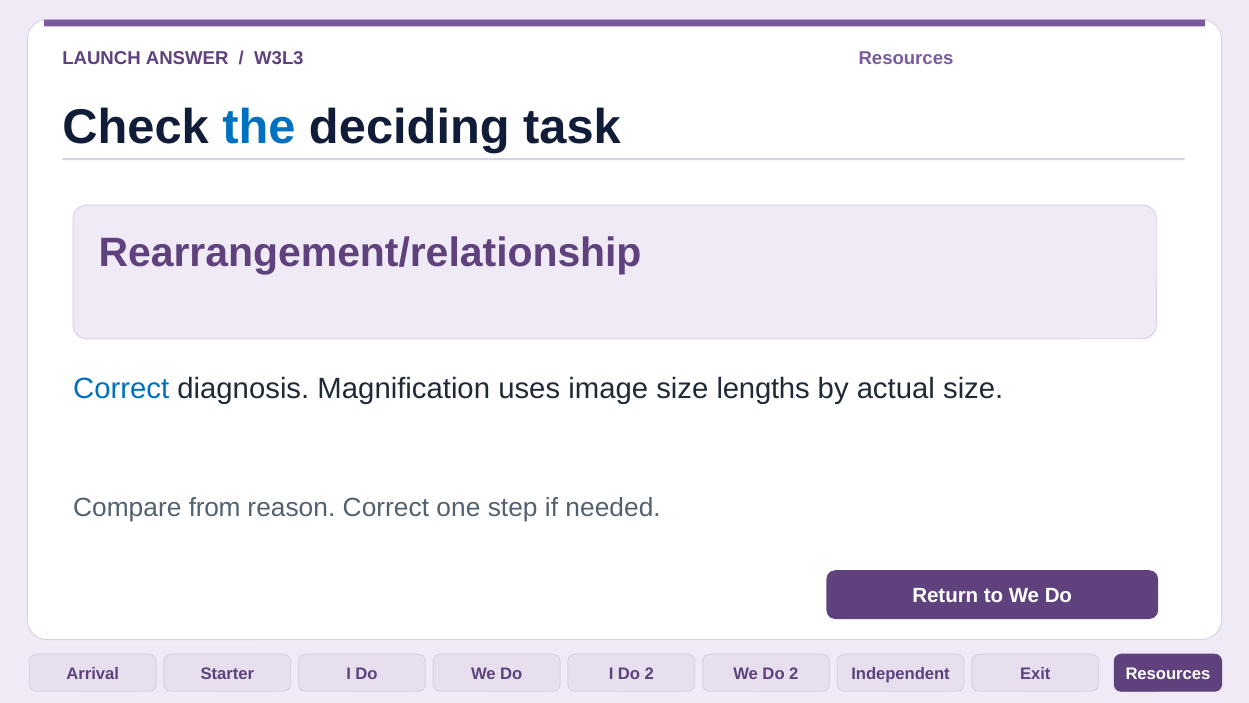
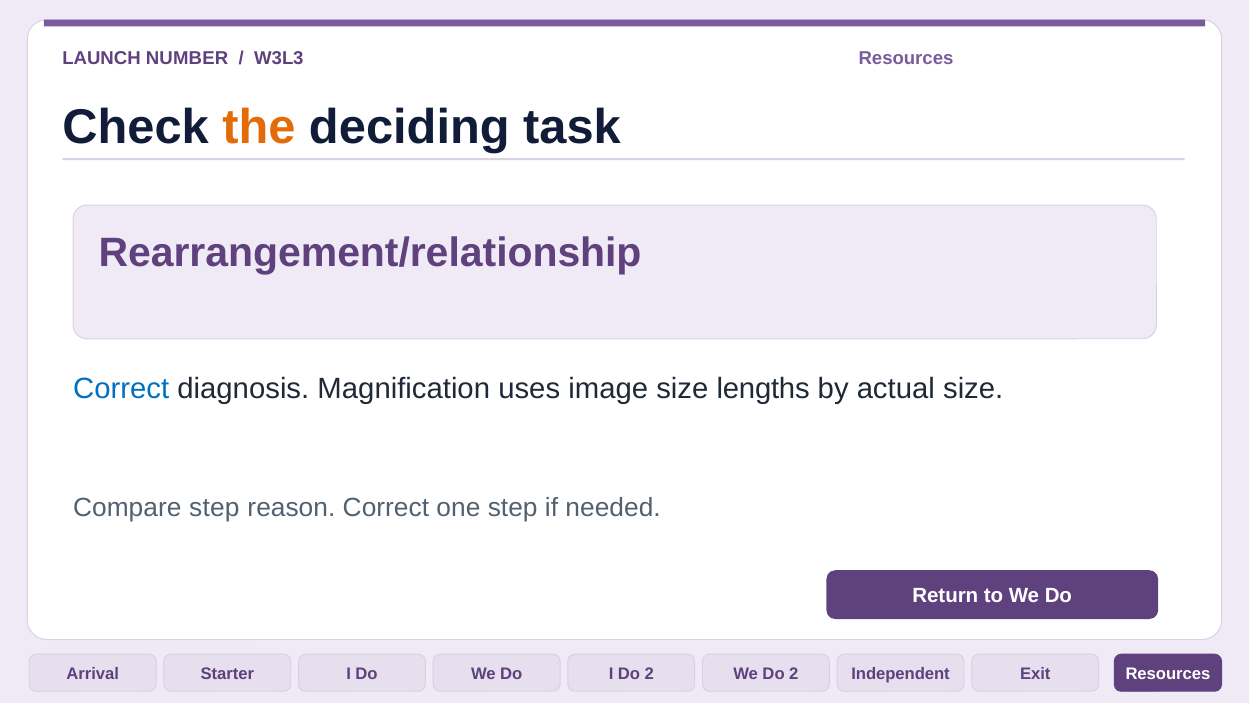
ANSWER: ANSWER -> NUMBER
the colour: blue -> orange
Compare from: from -> step
